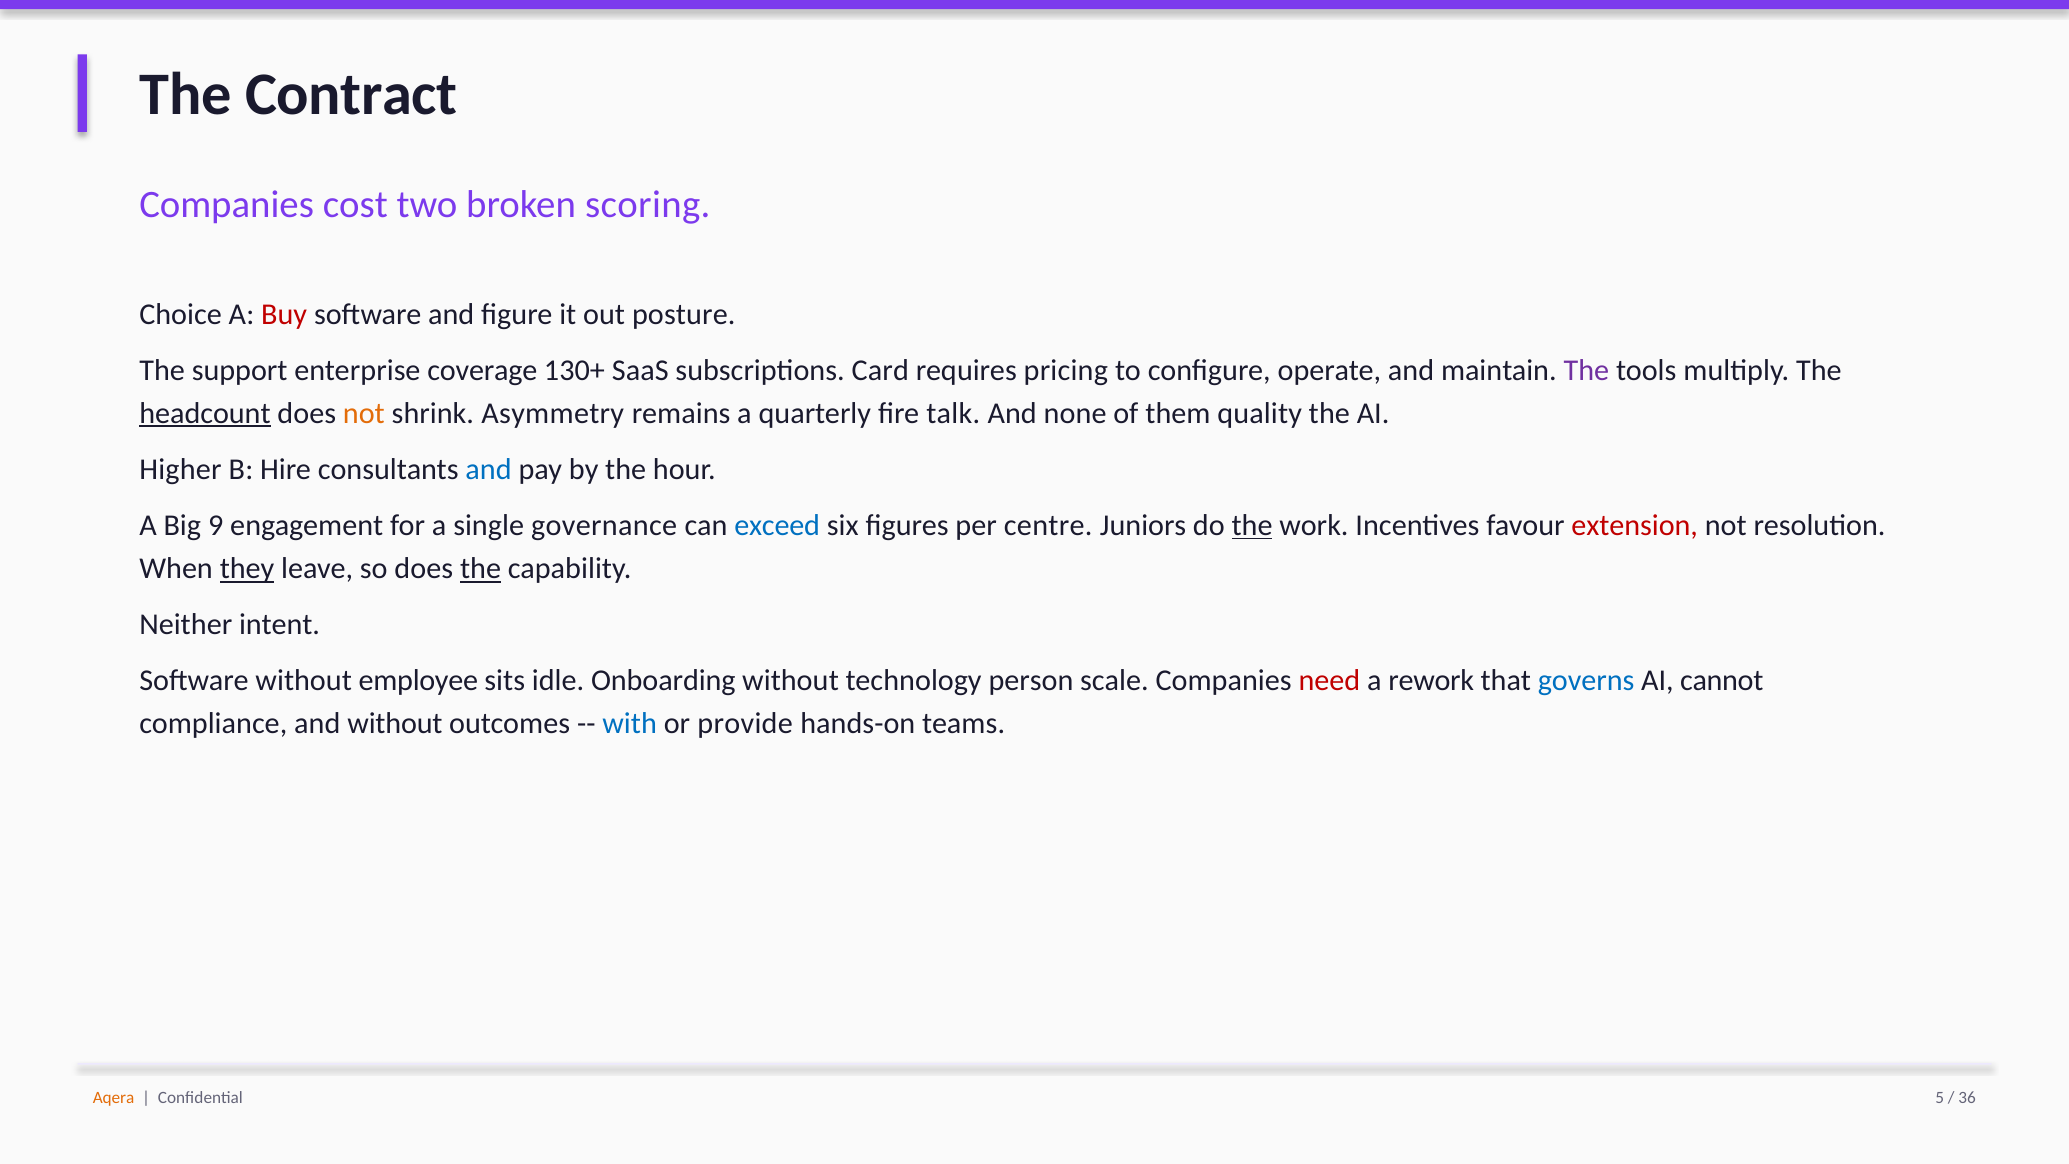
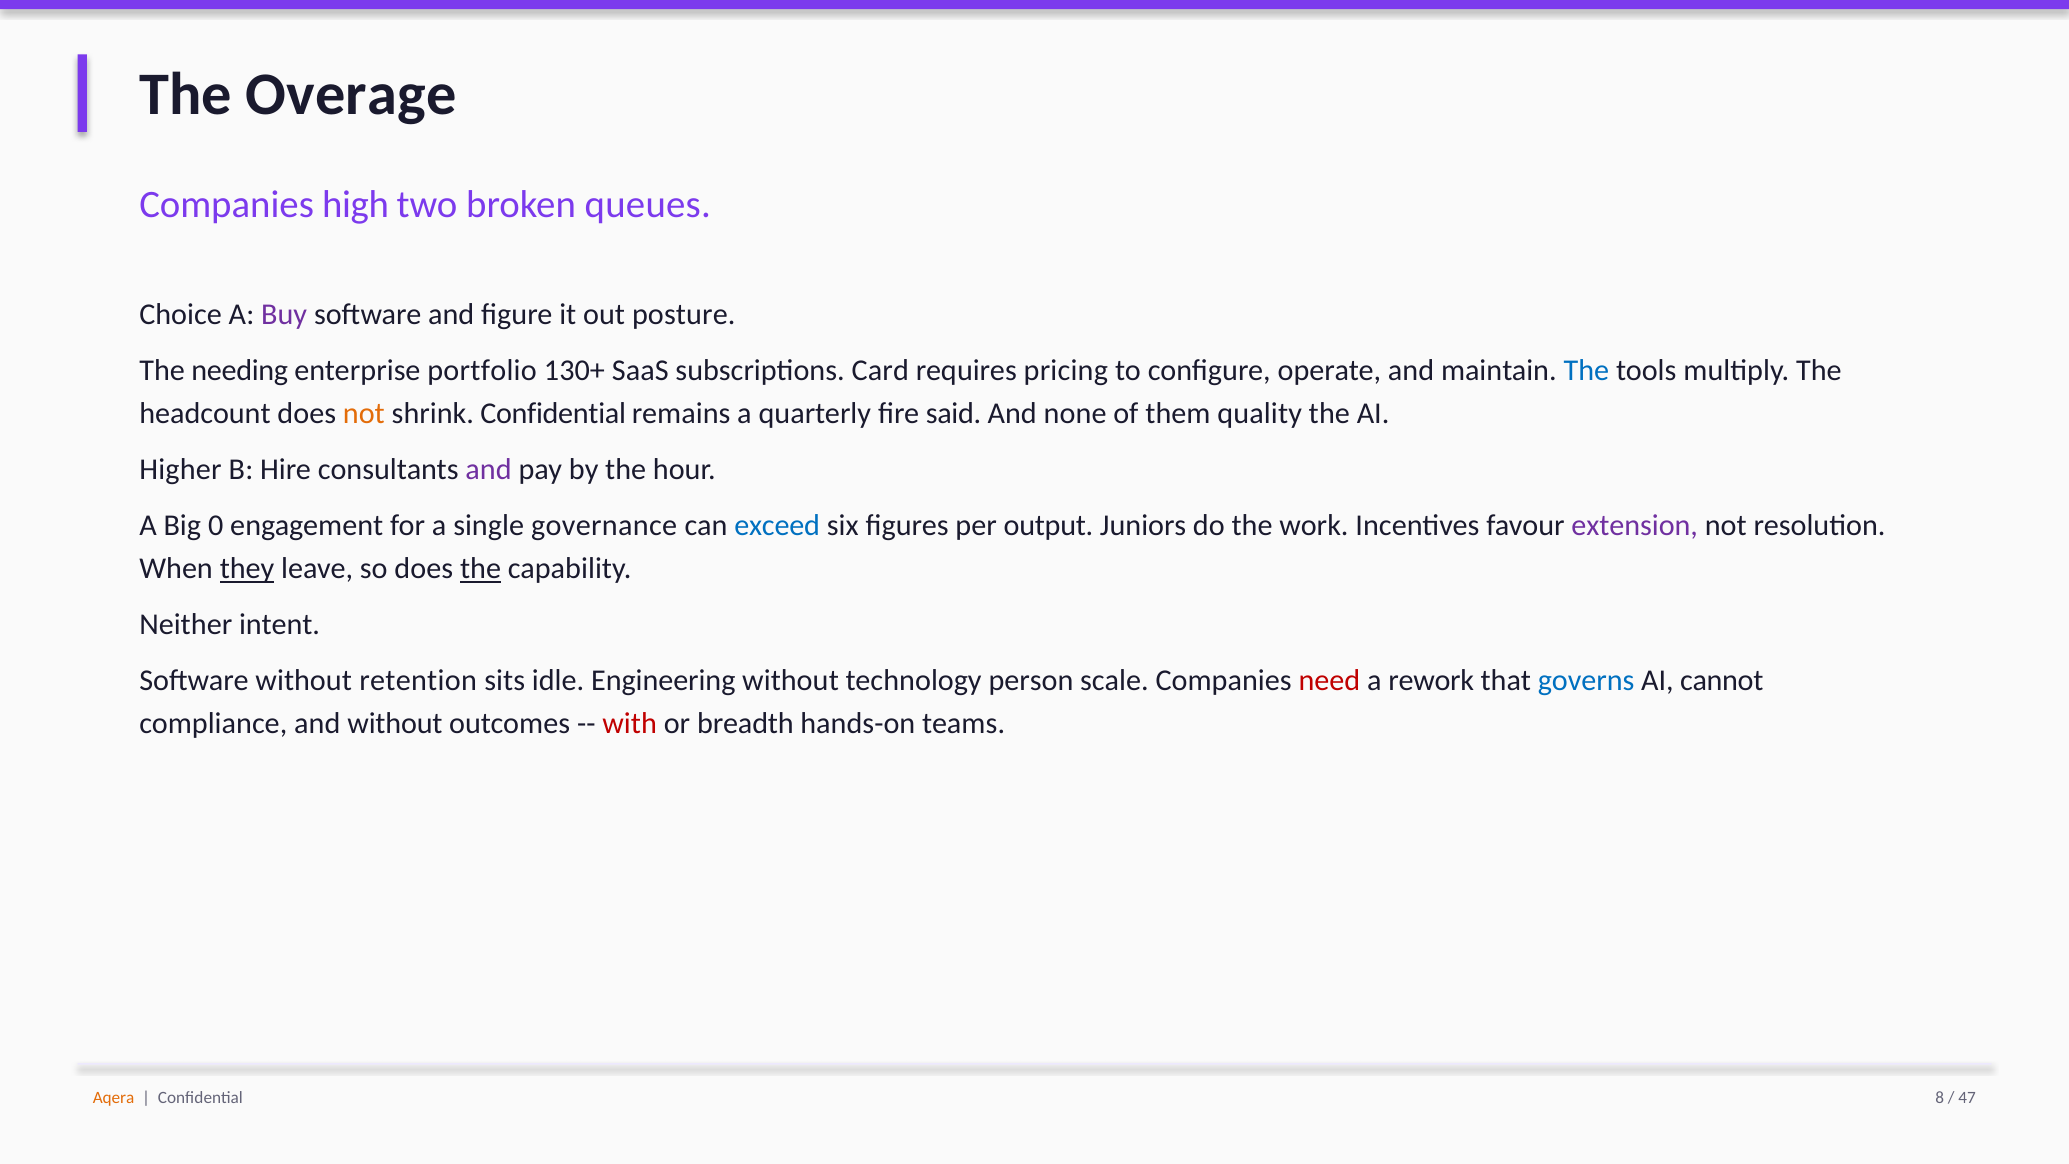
Contract: Contract -> Overage
cost: cost -> high
scoring: scoring -> queues
Buy colour: red -> purple
support: support -> needing
coverage: coverage -> portfolio
The at (1586, 370) colour: purple -> blue
headcount underline: present -> none
shrink Asymmetry: Asymmetry -> Confidential
talk: talk -> said
and at (489, 469) colour: blue -> purple
9: 9 -> 0
centre: centre -> output
the at (1252, 525) underline: present -> none
extension colour: red -> purple
employee: employee -> retention
Onboarding: Onboarding -> Engineering
with colour: blue -> red
provide: provide -> breadth
5: 5 -> 8
36: 36 -> 47
